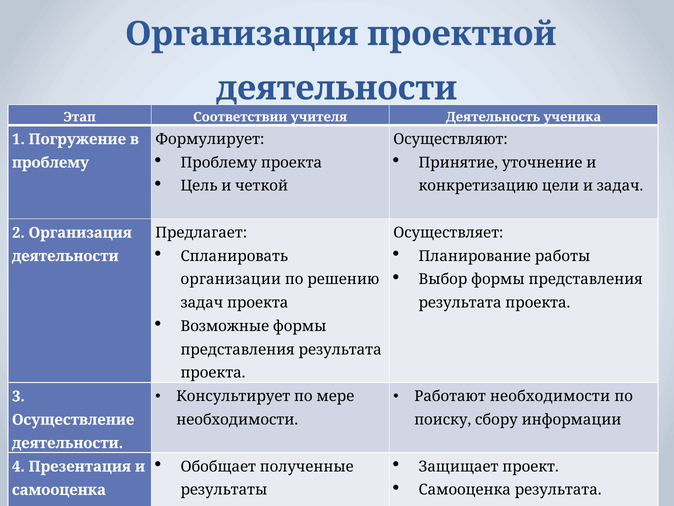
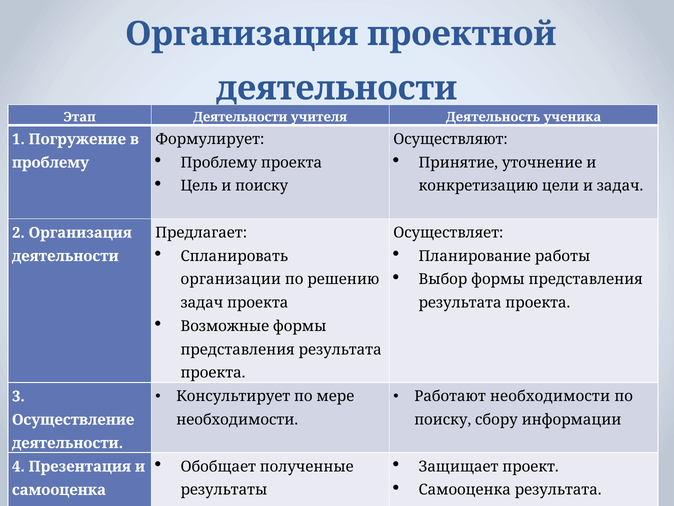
Этап Соответствии: Соответствии -> Деятельности
и четкой: четкой -> поиску
